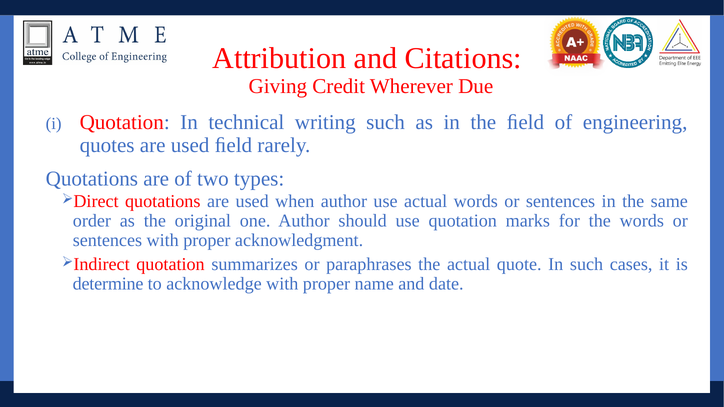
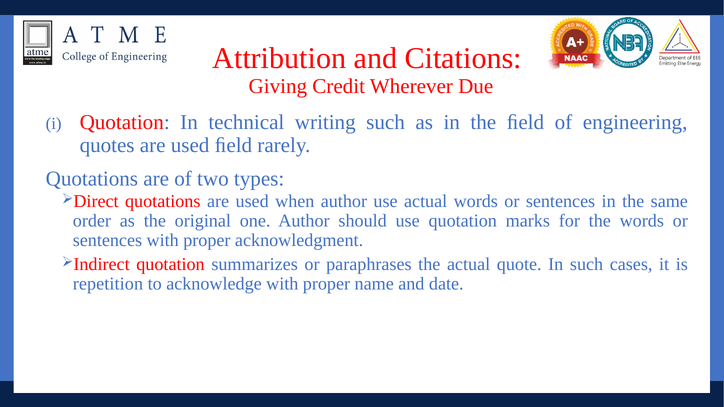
determine: determine -> repetition
